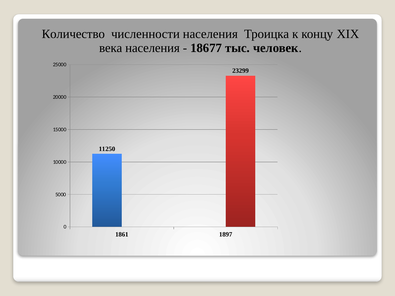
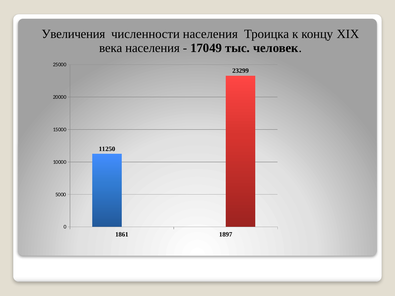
Количество: Количество -> Увеличения
18677: 18677 -> 17049
